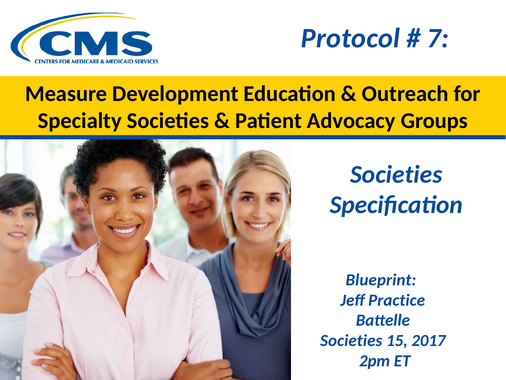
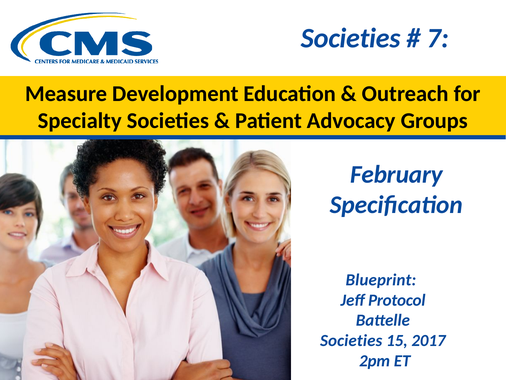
Protocol at (351, 38): Protocol -> Societies
Societies at (396, 174): Societies -> February
Practice: Practice -> Protocol
